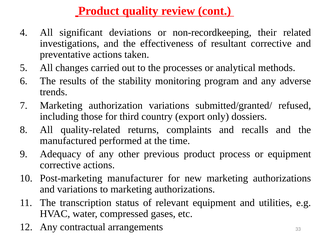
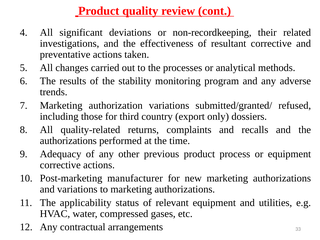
manufactured at (68, 141): manufactured -> authorizations
transcription: transcription -> applicability
